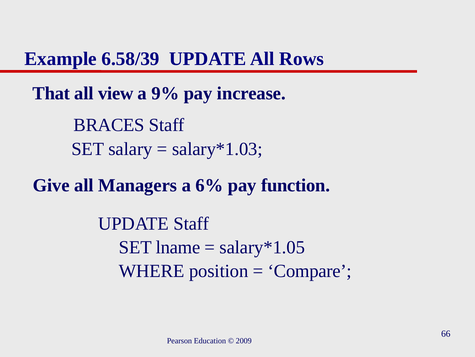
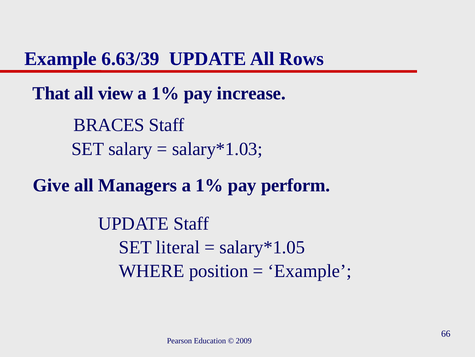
6.58/39: 6.58/39 -> 6.63/39
9% at (165, 93): 9% -> 1%
Managers a 6%: 6% -> 1%
function: function -> perform
lname: lname -> literal
Compare at (310, 271): Compare -> Example
